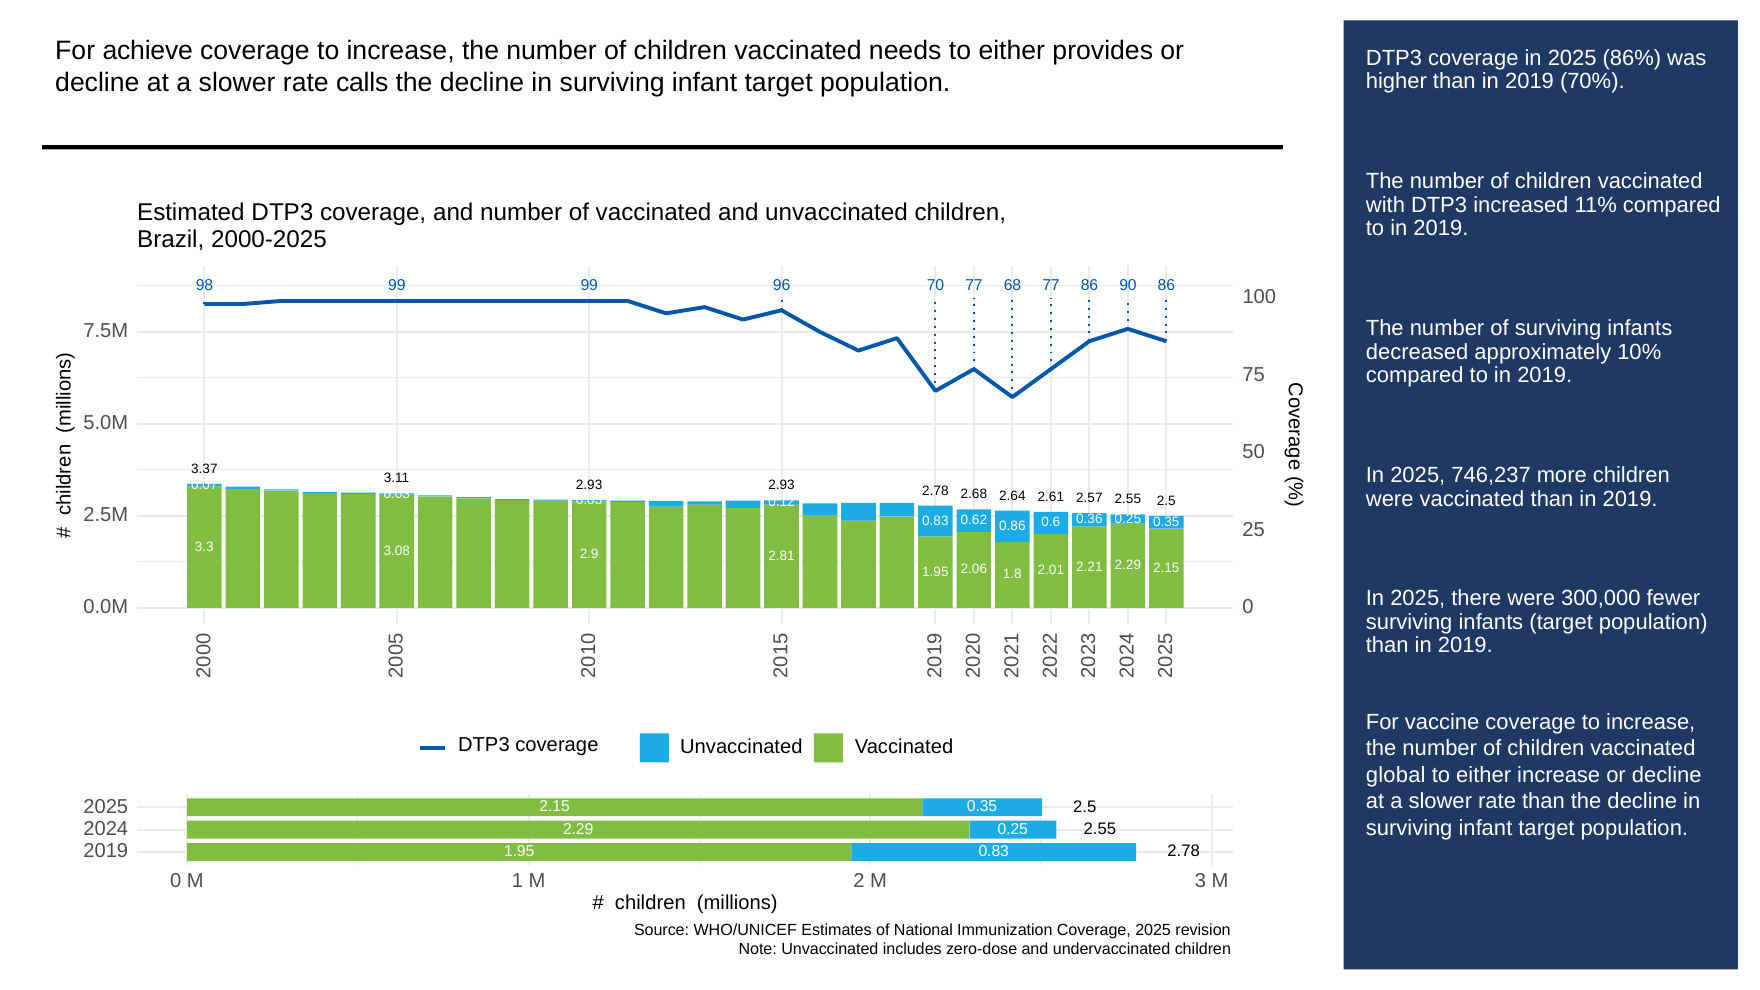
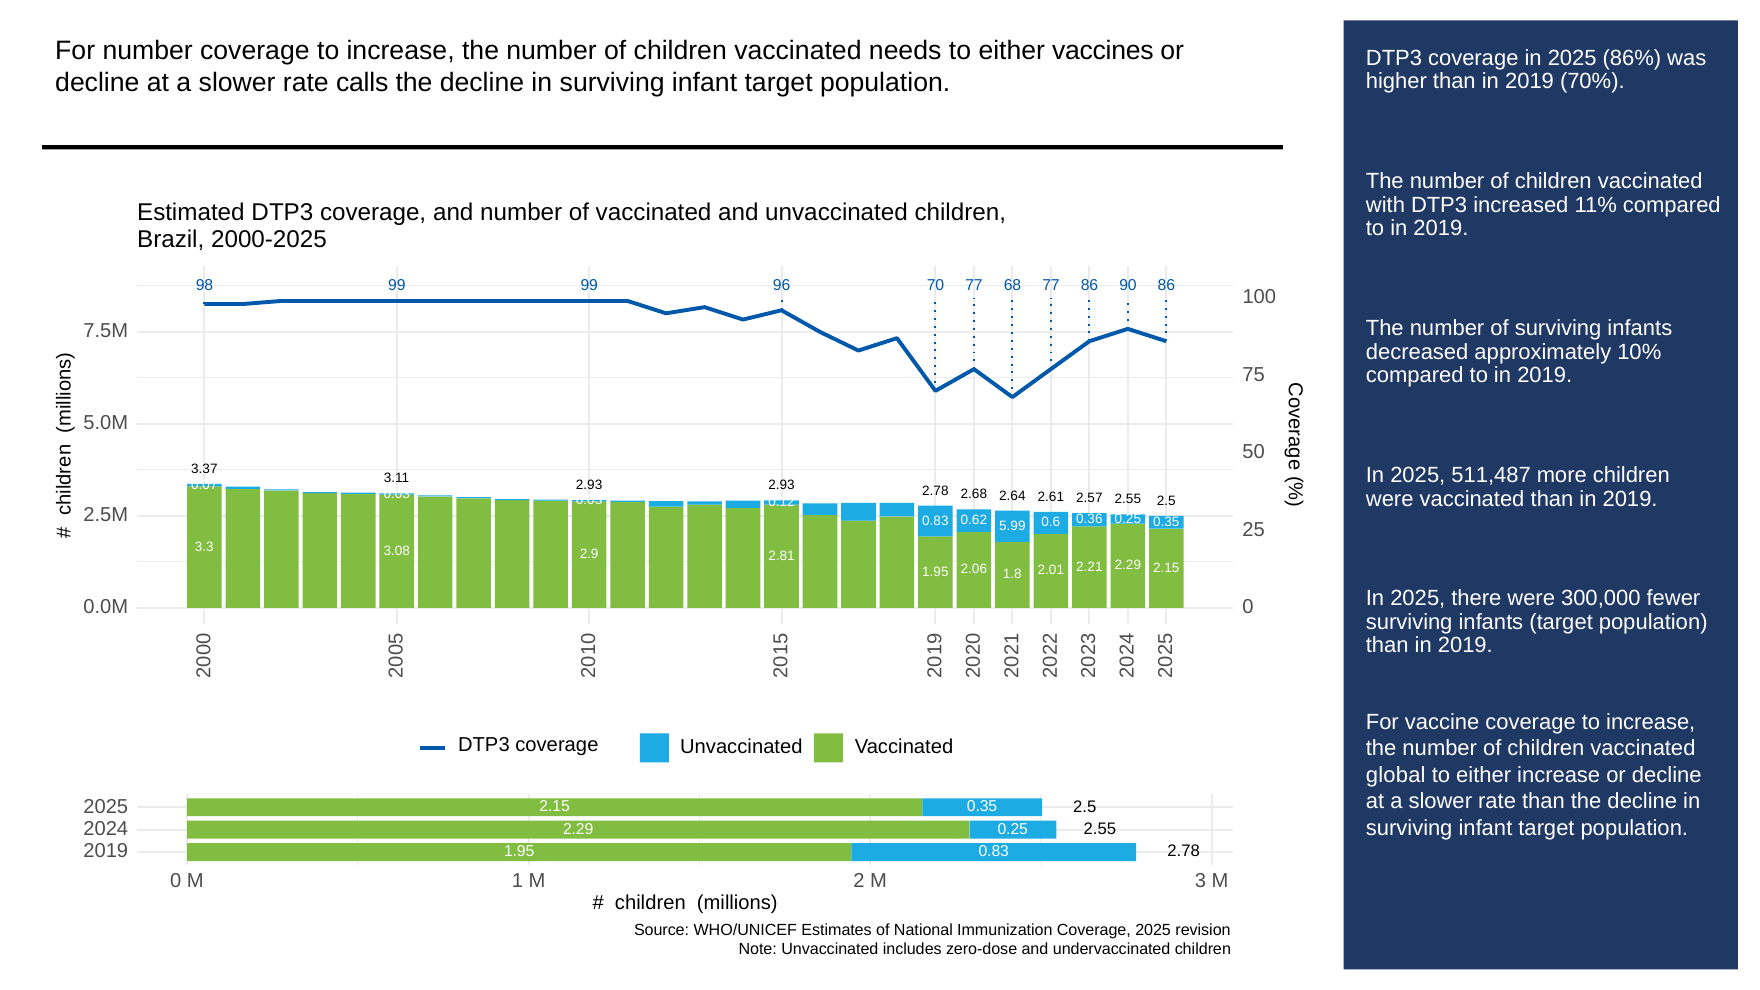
For achieve: achieve -> number
provides: provides -> vaccines
746,237: 746,237 -> 511,487
0.86: 0.86 -> 5.99
